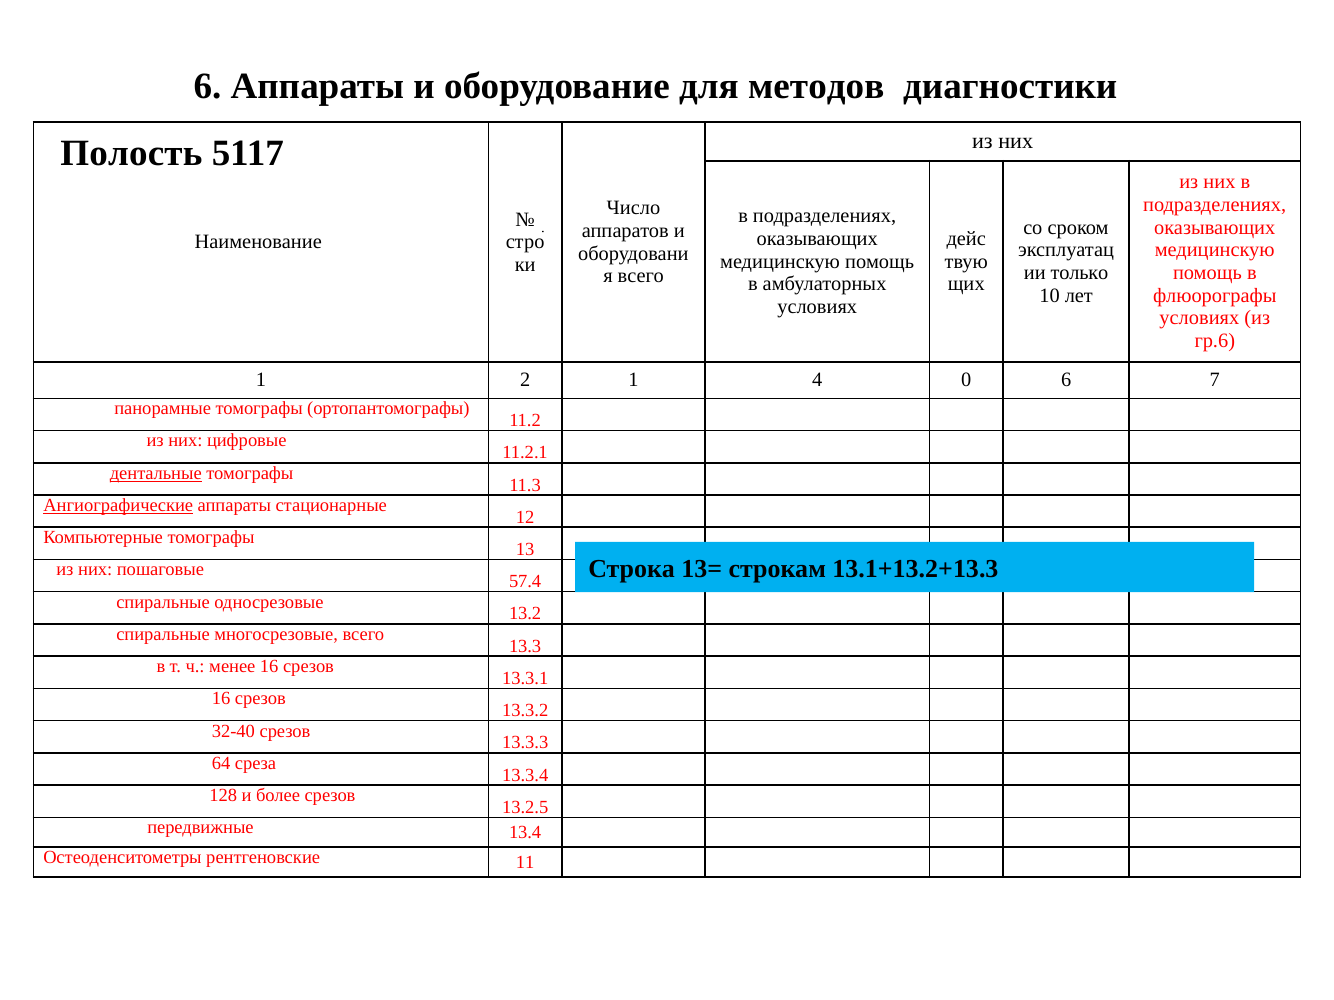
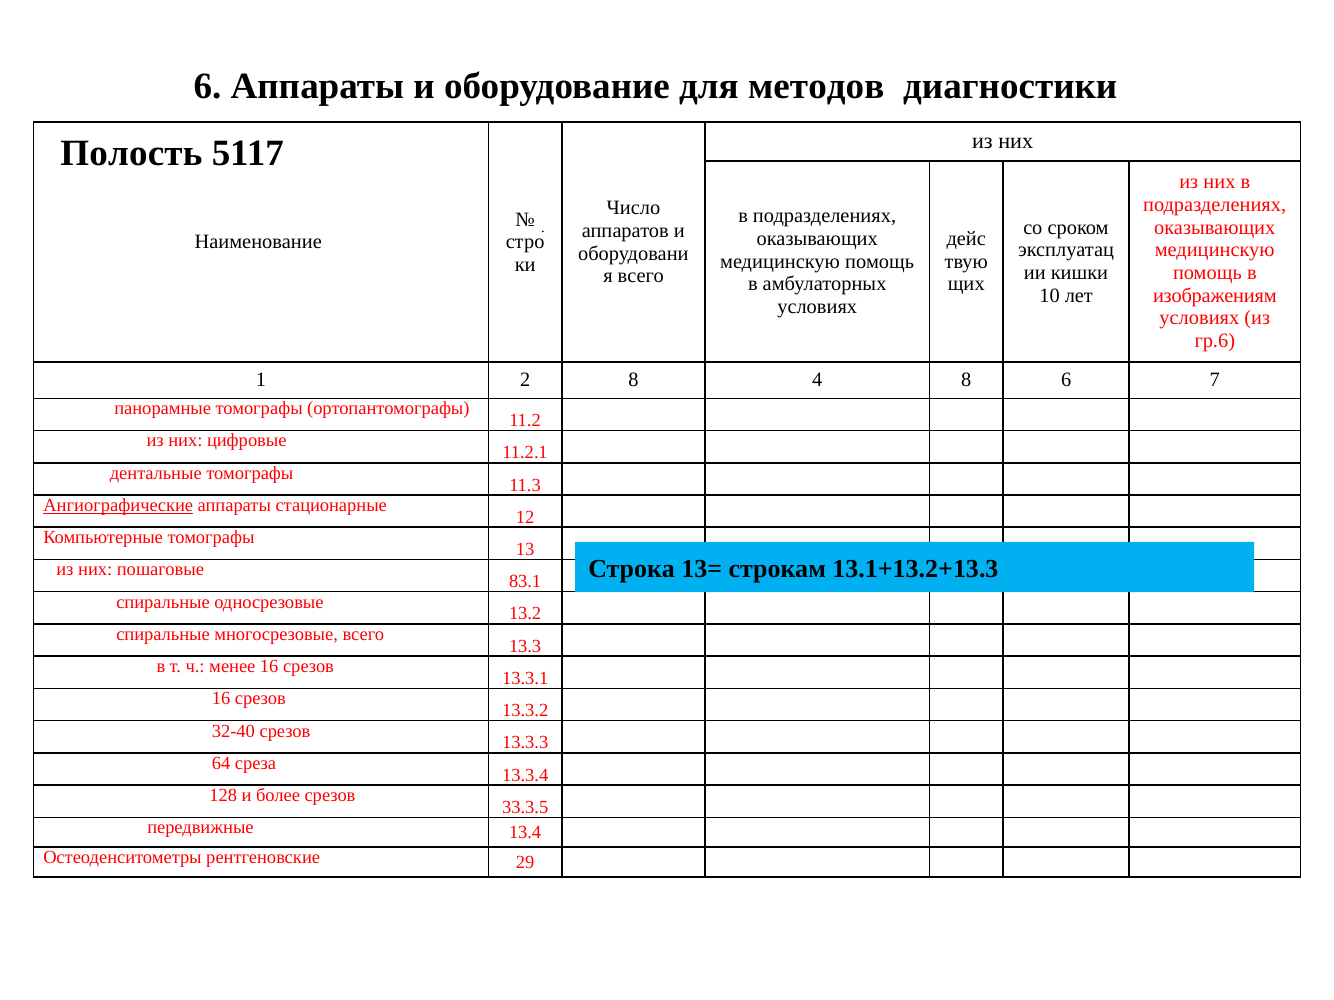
только: только -> кишки
флюорографы: флюорографы -> изображениям
2 1: 1 -> 8
4 0: 0 -> 8
дентальные underline: present -> none
57.4: 57.4 -> 83.1
13.2.5: 13.2.5 -> 33.3.5
11: 11 -> 29
